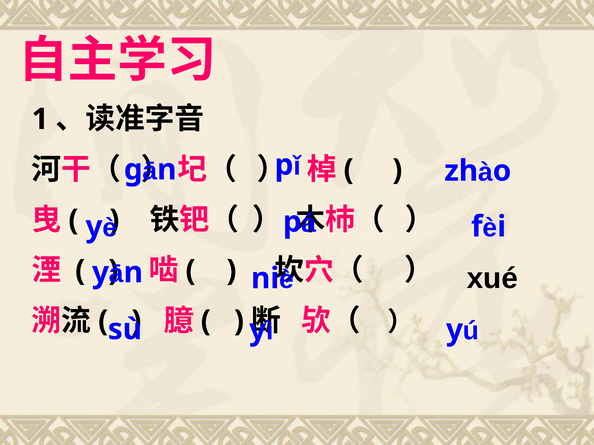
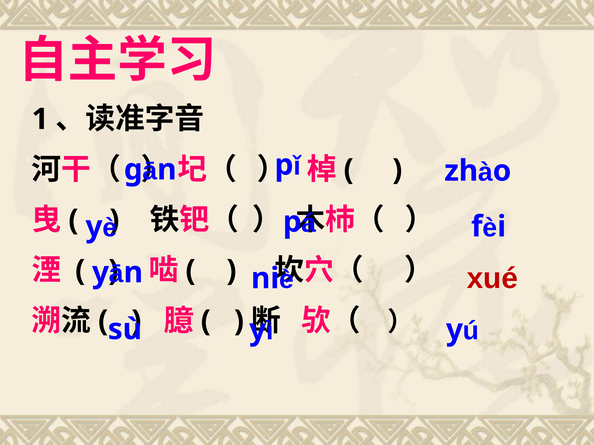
xué colour: black -> red
